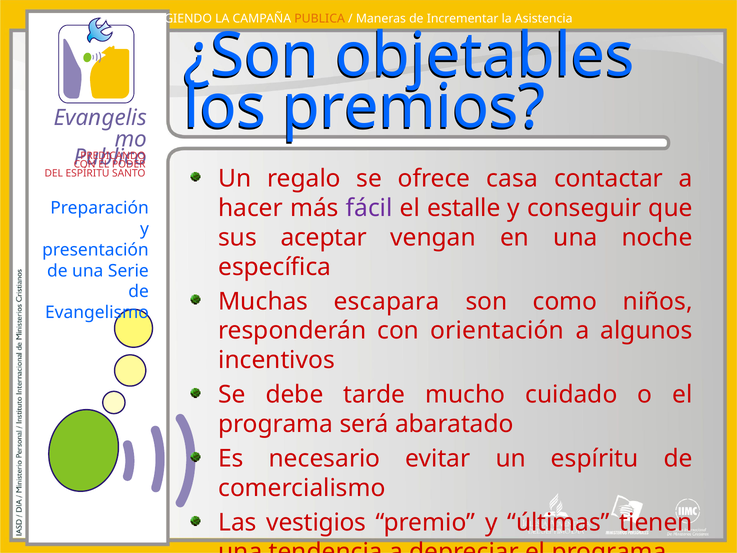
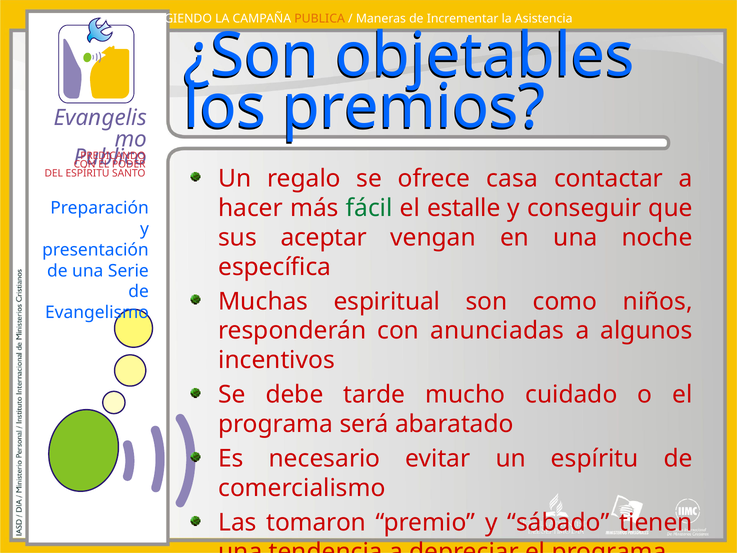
fácil colour: purple -> green
escapara: escapara -> espiritual
orientación: orientación -> anunciadas
vestigios: vestigios -> tomaron
últimas: últimas -> sábado
